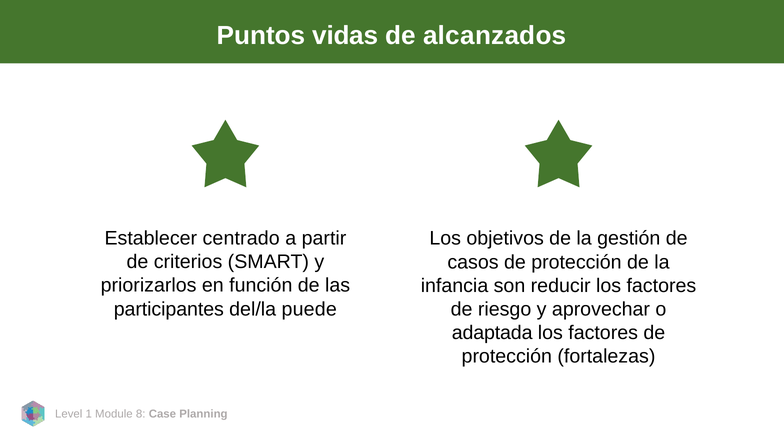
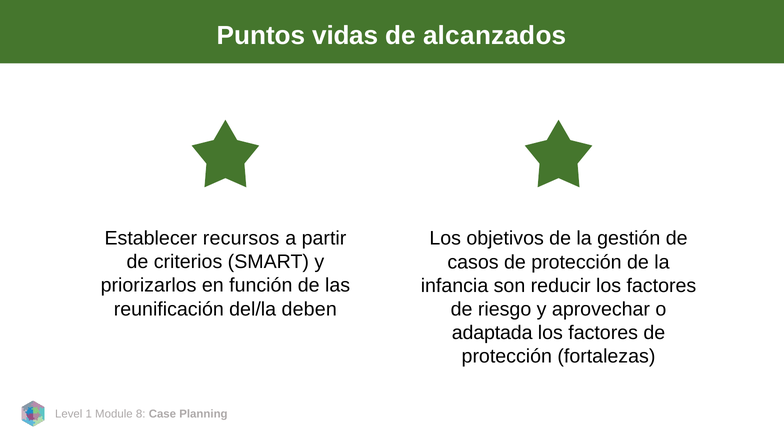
centrado: centrado -> recursos
participantes: participantes -> reunificación
puede: puede -> deben
